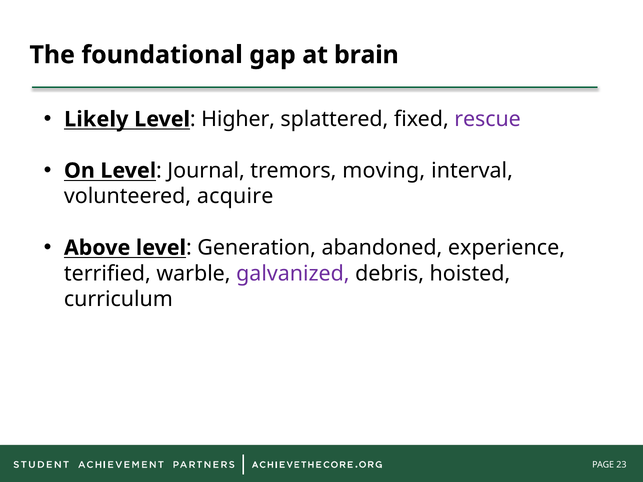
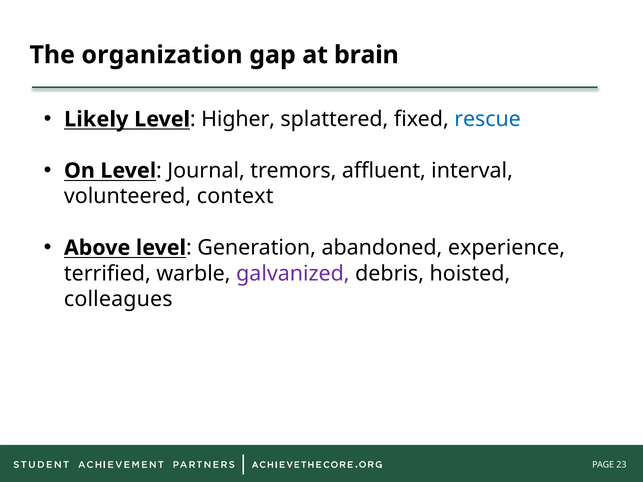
foundational: foundational -> organization
rescue colour: purple -> blue
moving: moving -> affluent
acquire: acquire -> context
curriculum: curriculum -> colleagues
